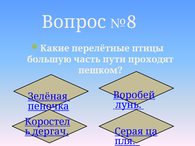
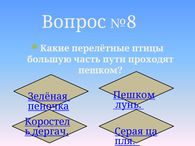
Воробей at (134, 95): Воробей -> Пешком
